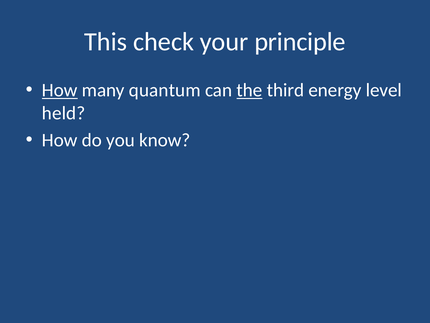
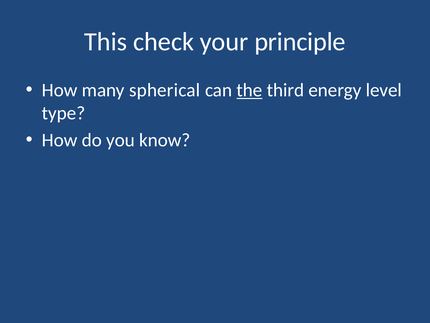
How at (60, 90) underline: present -> none
quantum: quantum -> spherical
held: held -> type
